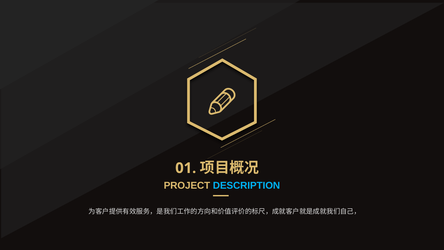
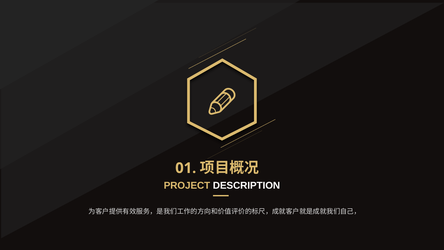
DESCRIPTION colour: light blue -> white
